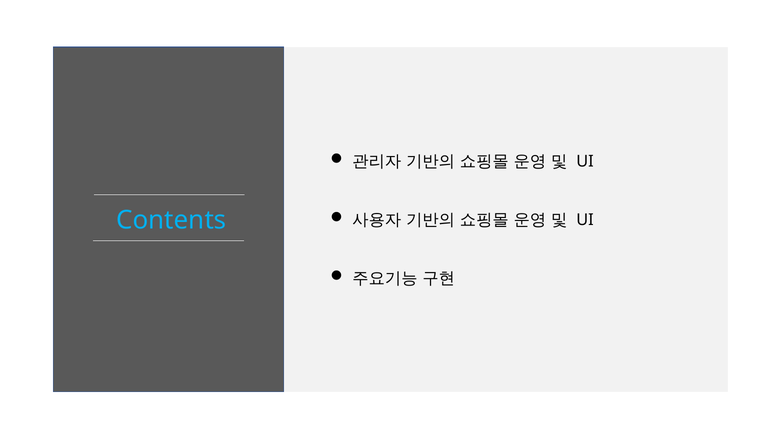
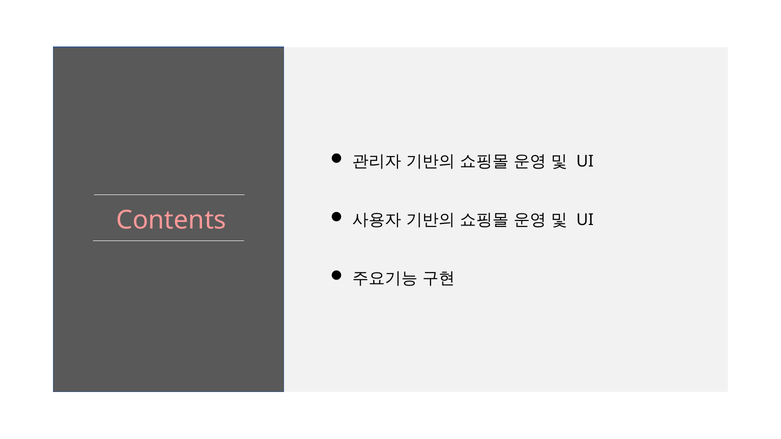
Contents colour: light blue -> pink
